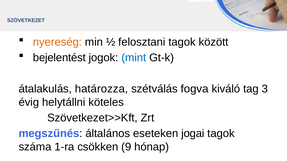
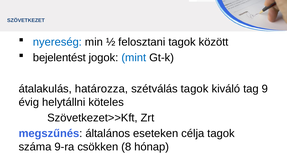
nyereség colour: orange -> blue
szétválás fogva: fogva -> tagok
3: 3 -> 9
jogai: jogai -> célja
1-ra: 1-ra -> 9-ra
9: 9 -> 8
